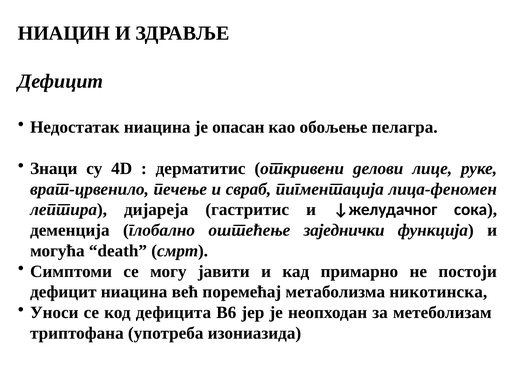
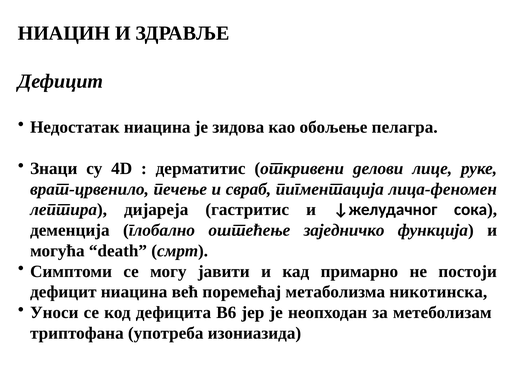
опасан: опасан -> зидова
заједнички: заједнички -> заједничко
